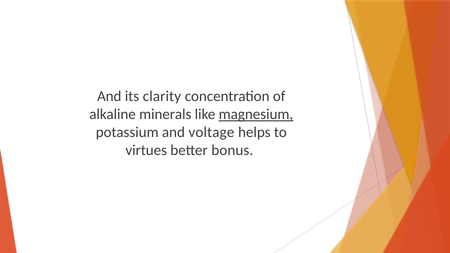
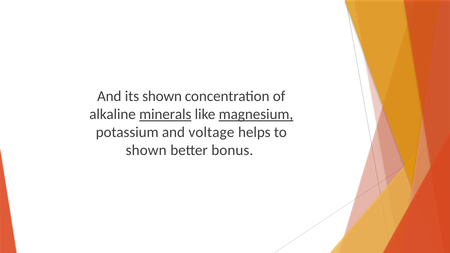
its clarity: clarity -> shown
minerals underline: none -> present
virtues at (146, 150): virtues -> shown
